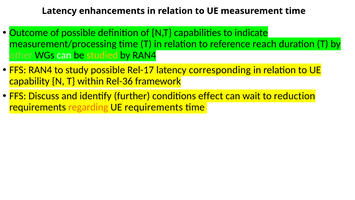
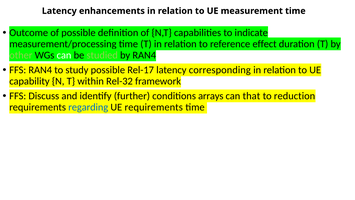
reach: reach -> effect
studied colour: yellow -> light green
Rel-36: Rel-36 -> Rel-32
effect: effect -> arrays
wait: wait -> that
regarding colour: orange -> blue
